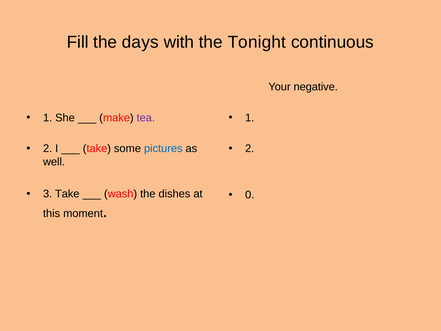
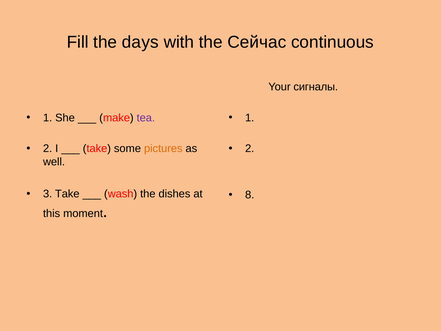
Tonight: Tonight -> Сейчас
negative: negative -> сигналы
pictures colour: blue -> orange
0: 0 -> 8
